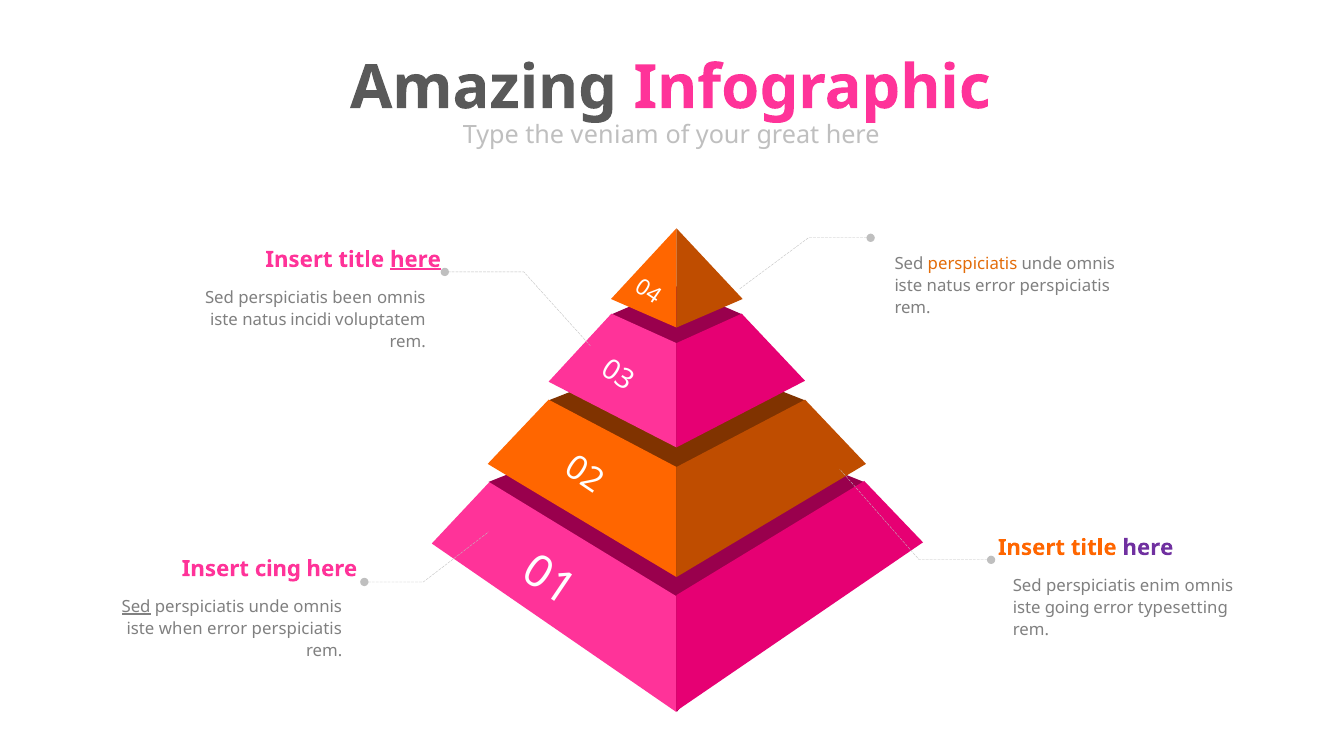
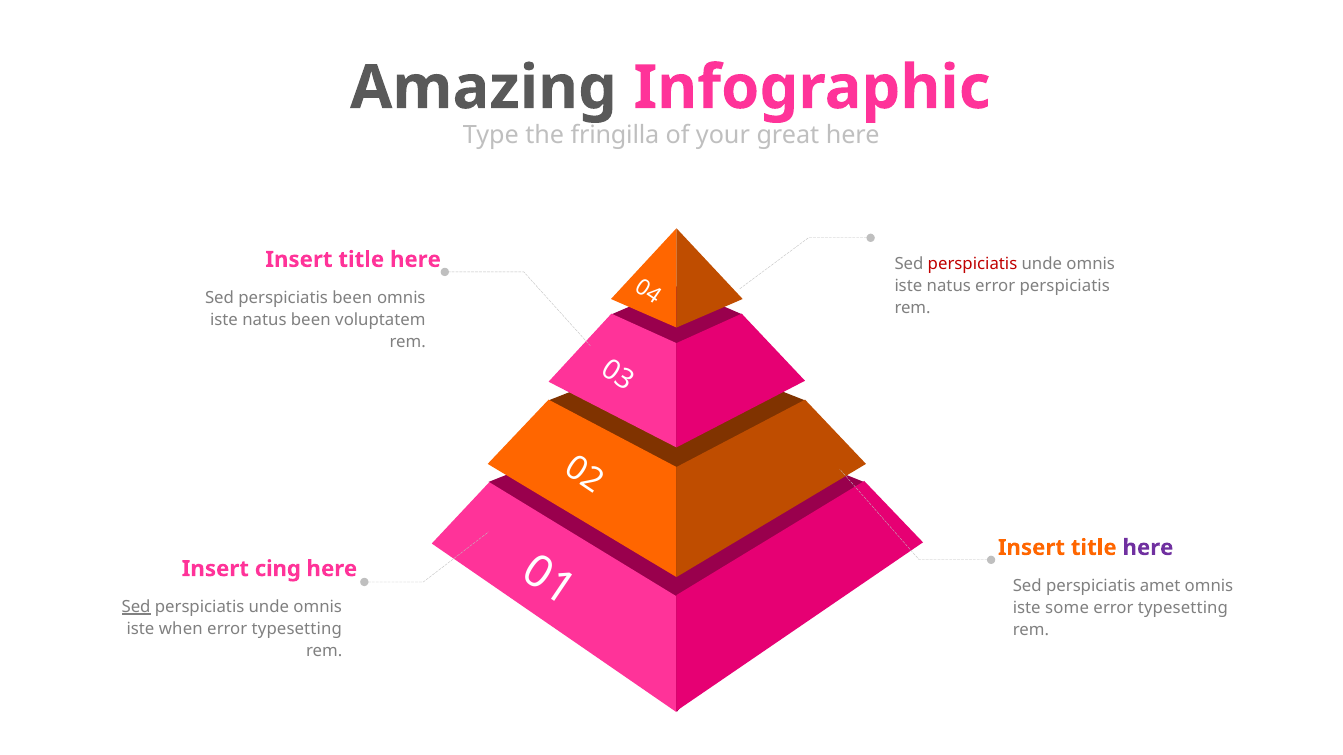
veniam: veniam -> fringilla
here at (415, 260) underline: present -> none
perspiciatis at (973, 264) colour: orange -> red
natus incidi: incidi -> been
enim: enim -> amet
going: going -> some
perspiciatis at (297, 629): perspiciatis -> typesetting
